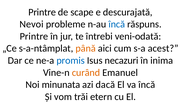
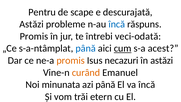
Printre at (42, 12): Printre -> Pentru
Nevoi at (31, 24): Nevoi -> Astăzi
Printre at (34, 36): Printre -> Promis
veni-odată: veni-odată -> veci-odată
până at (86, 48) colour: orange -> blue
cum underline: none -> present
promis at (71, 60) colour: blue -> orange
în inima: inima -> astăzi
azi dacă: dacă -> până
